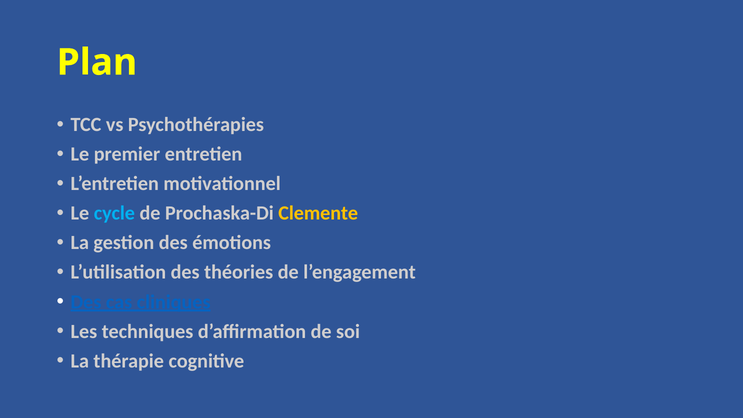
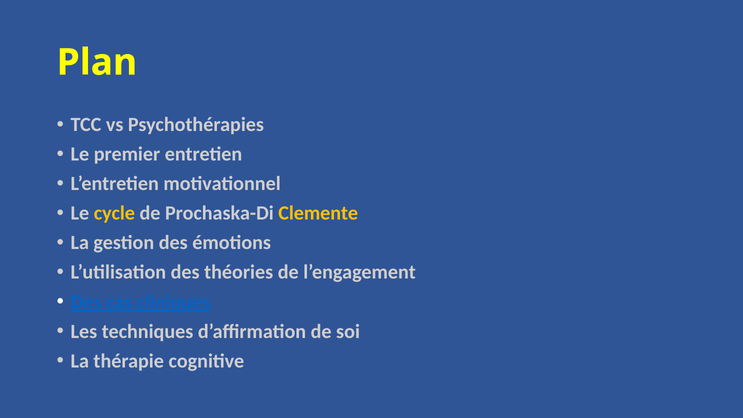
cycle colour: light blue -> yellow
